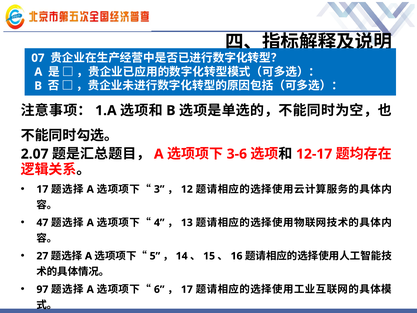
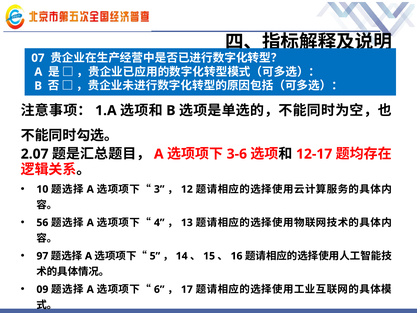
17 at (42, 189): 17 -> 10
47: 47 -> 56
27: 27 -> 97
97: 97 -> 09
